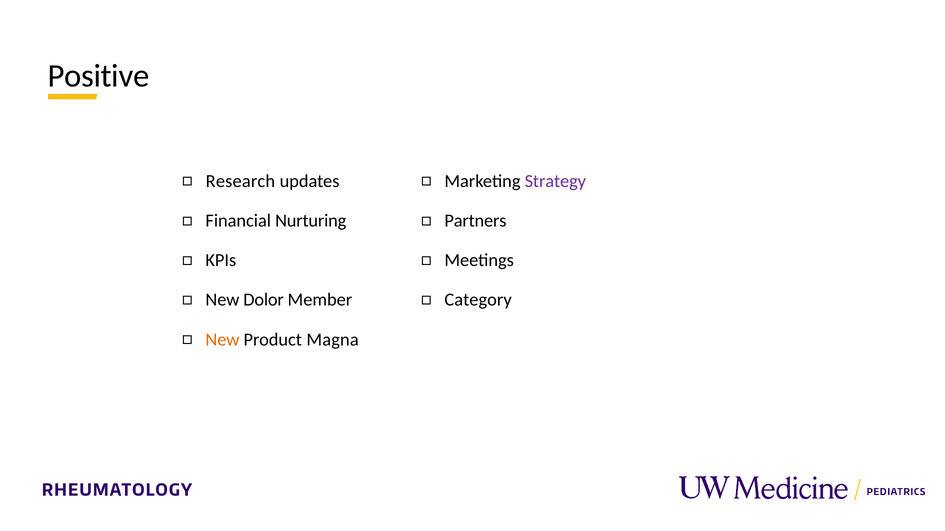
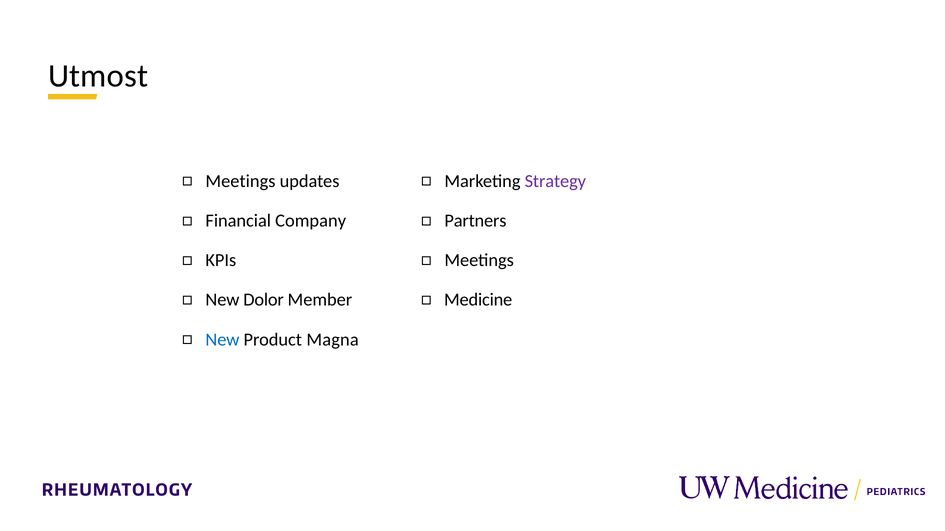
Positive: Positive -> Utmost
Research at (240, 181): Research -> Meetings
Nurturing: Nurturing -> Company
Category: Category -> Medicine
New at (222, 340) colour: orange -> blue
